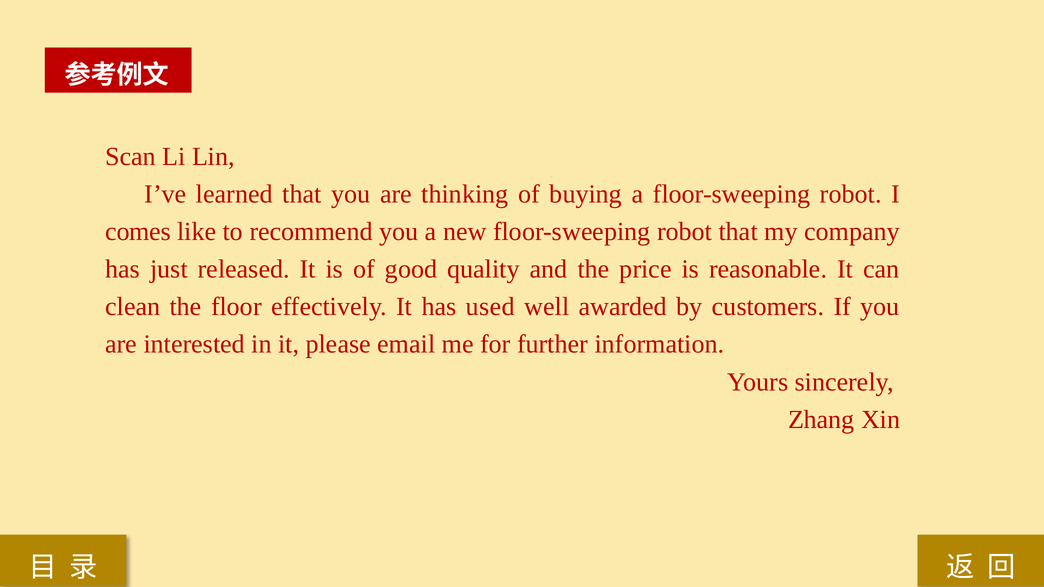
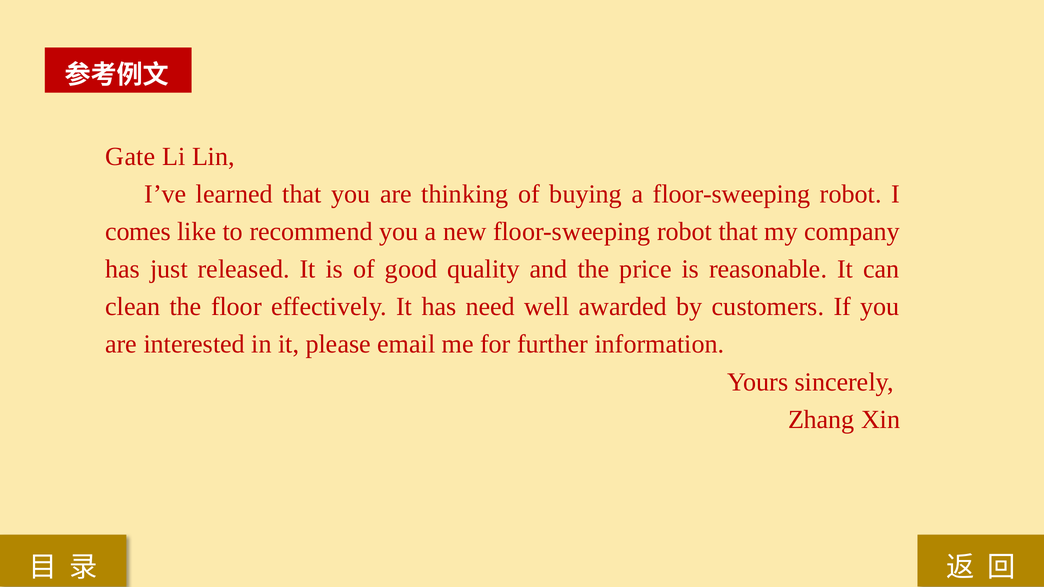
Scan: Scan -> Gate
used: used -> need
